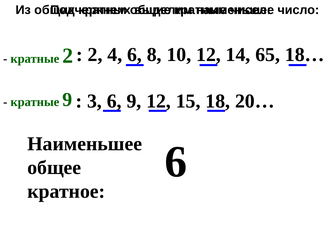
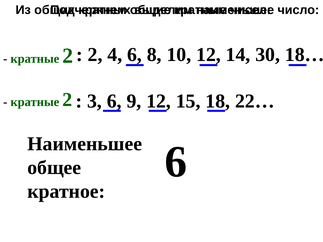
65: 65 -> 30
20…: 20… -> 22…
9 at (67, 100): 9 -> 2
